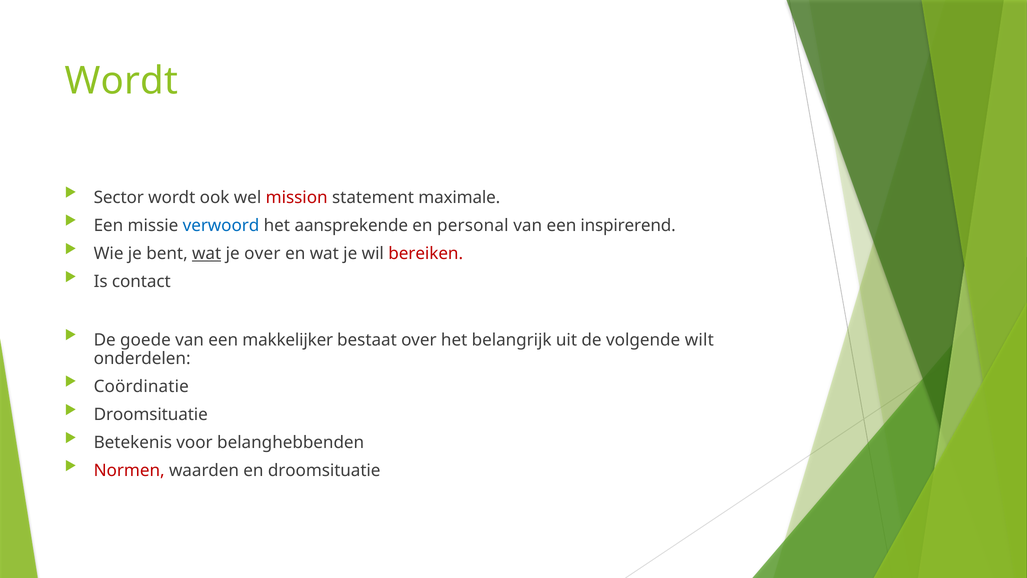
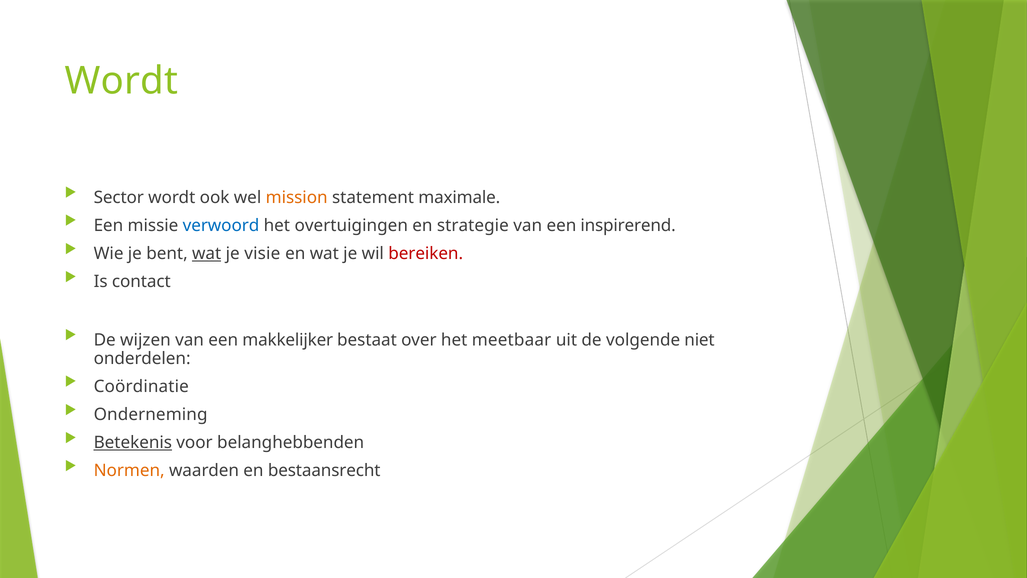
mission colour: red -> orange
aansprekende: aansprekende -> overtuigingen
personal: personal -> strategie
je over: over -> visie
goede: goede -> wijzen
belangrijk: belangrijk -> meetbaar
wilt: wilt -> niet
Droomsituatie at (151, 414): Droomsituatie -> Onderneming
Betekenis underline: none -> present
Normen colour: red -> orange
en droomsituatie: droomsituatie -> bestaansrecht
